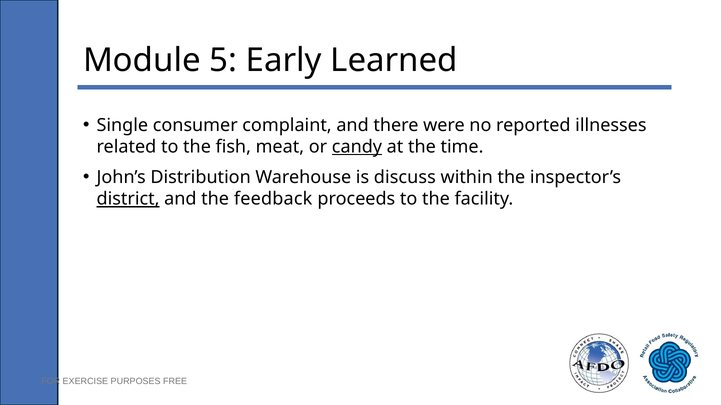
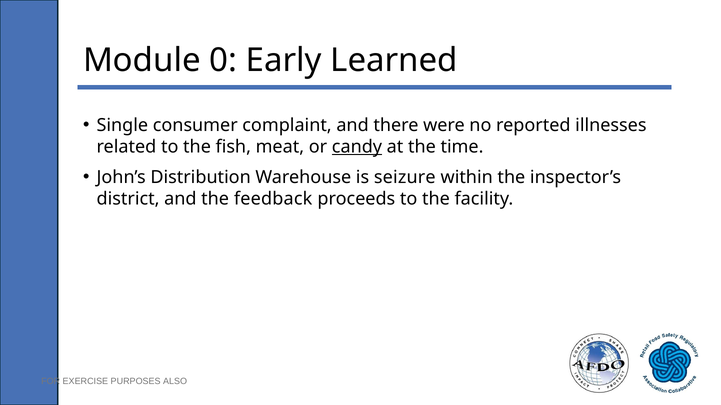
5: 5 -> 0
discuss: discuss -> seizure
district underline: present -> none
FREE: FREE -> ALSO
